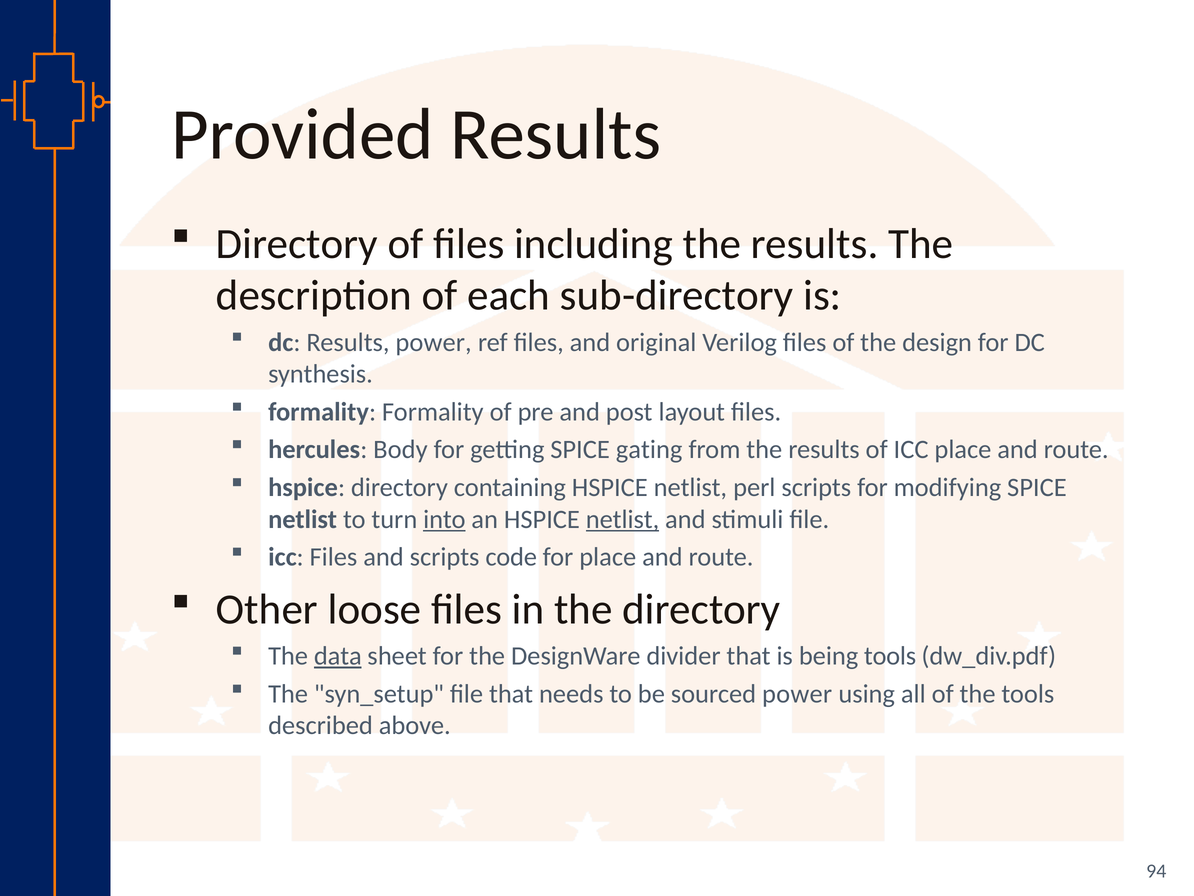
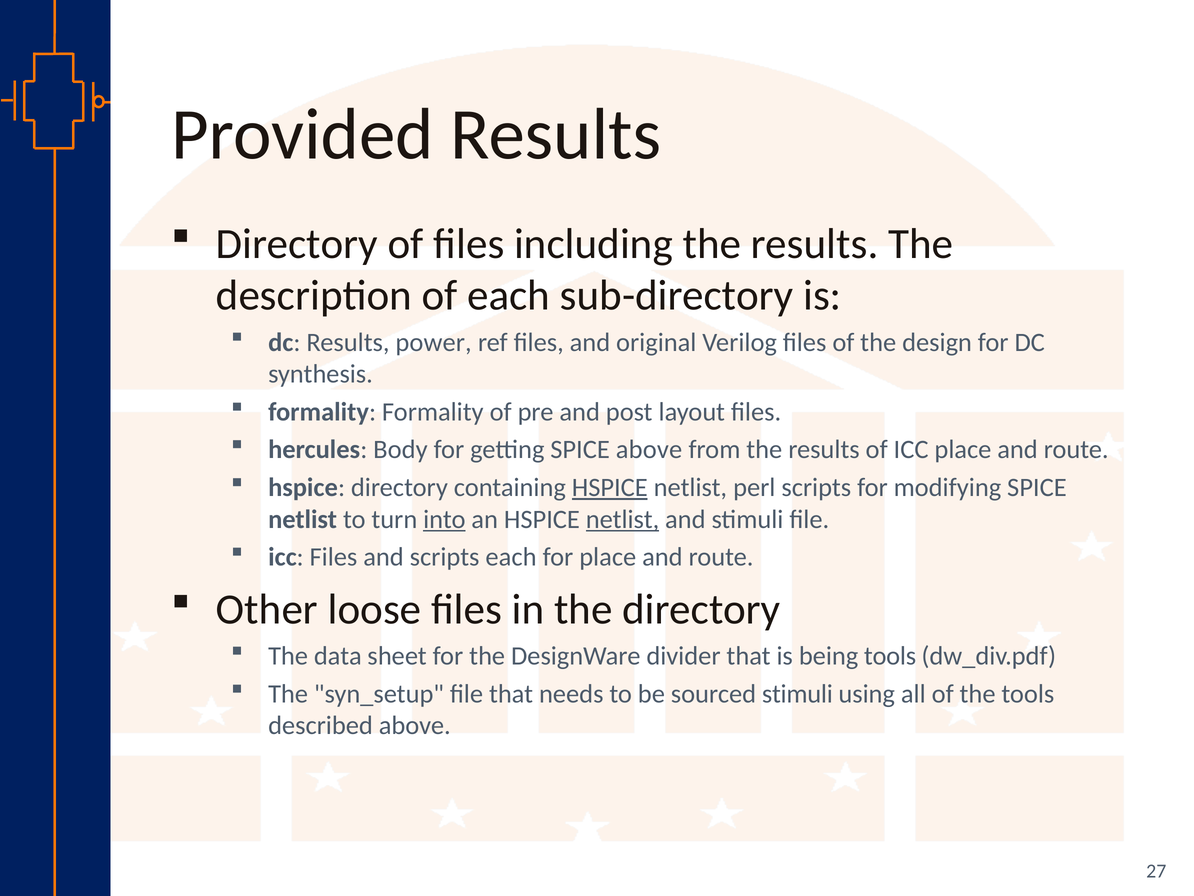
SPICE gating: gating -> above
HSPICE at (610, 487) underline: none -> present
scripts code: code -> each
data underline: present -> none
sourced power: power -> stimuli
94: 94 -> 27
